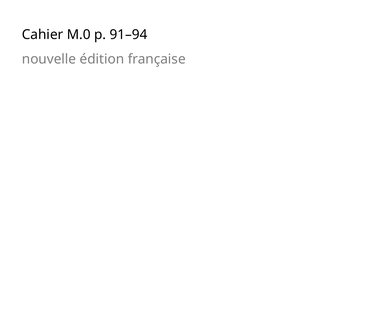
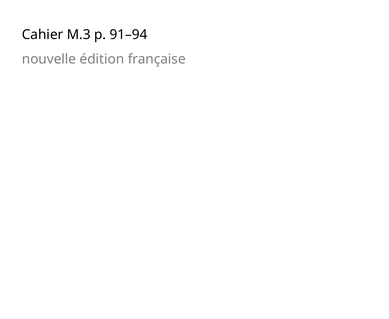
M.0: M.0 -> M.3
